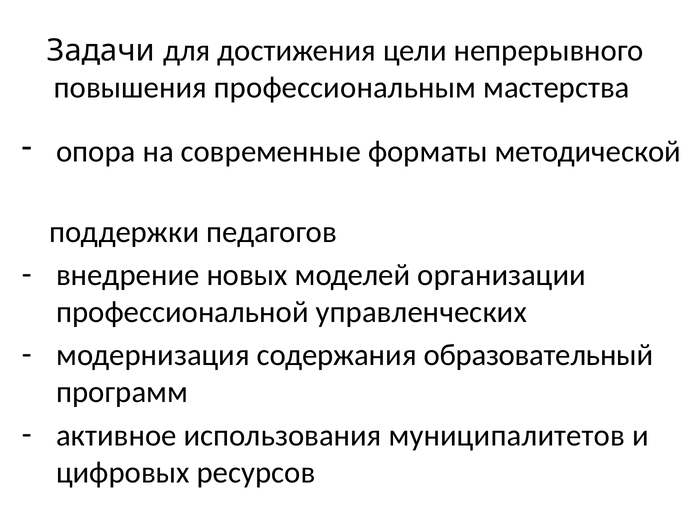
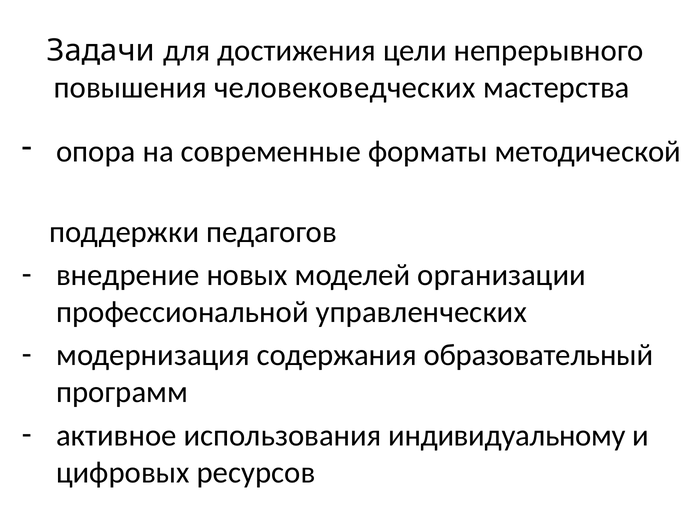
профессиональным: профессиональным -> человековедческих
муниципалитетов: муниципалитетов -> индивидуальному
